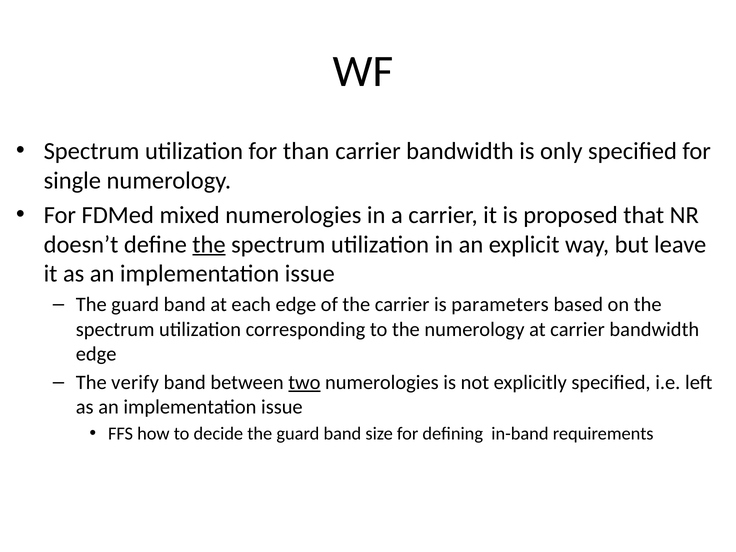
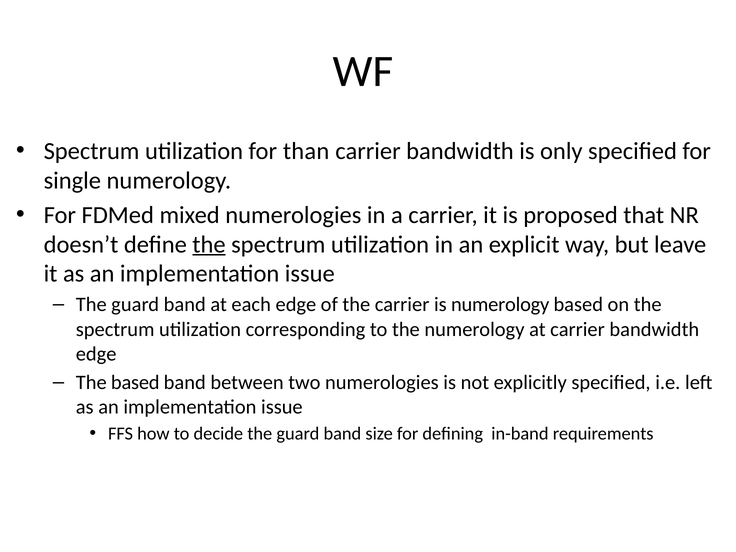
is parameters: parameters -> numerology
The verify: verify -> based
two underline: present -> none
